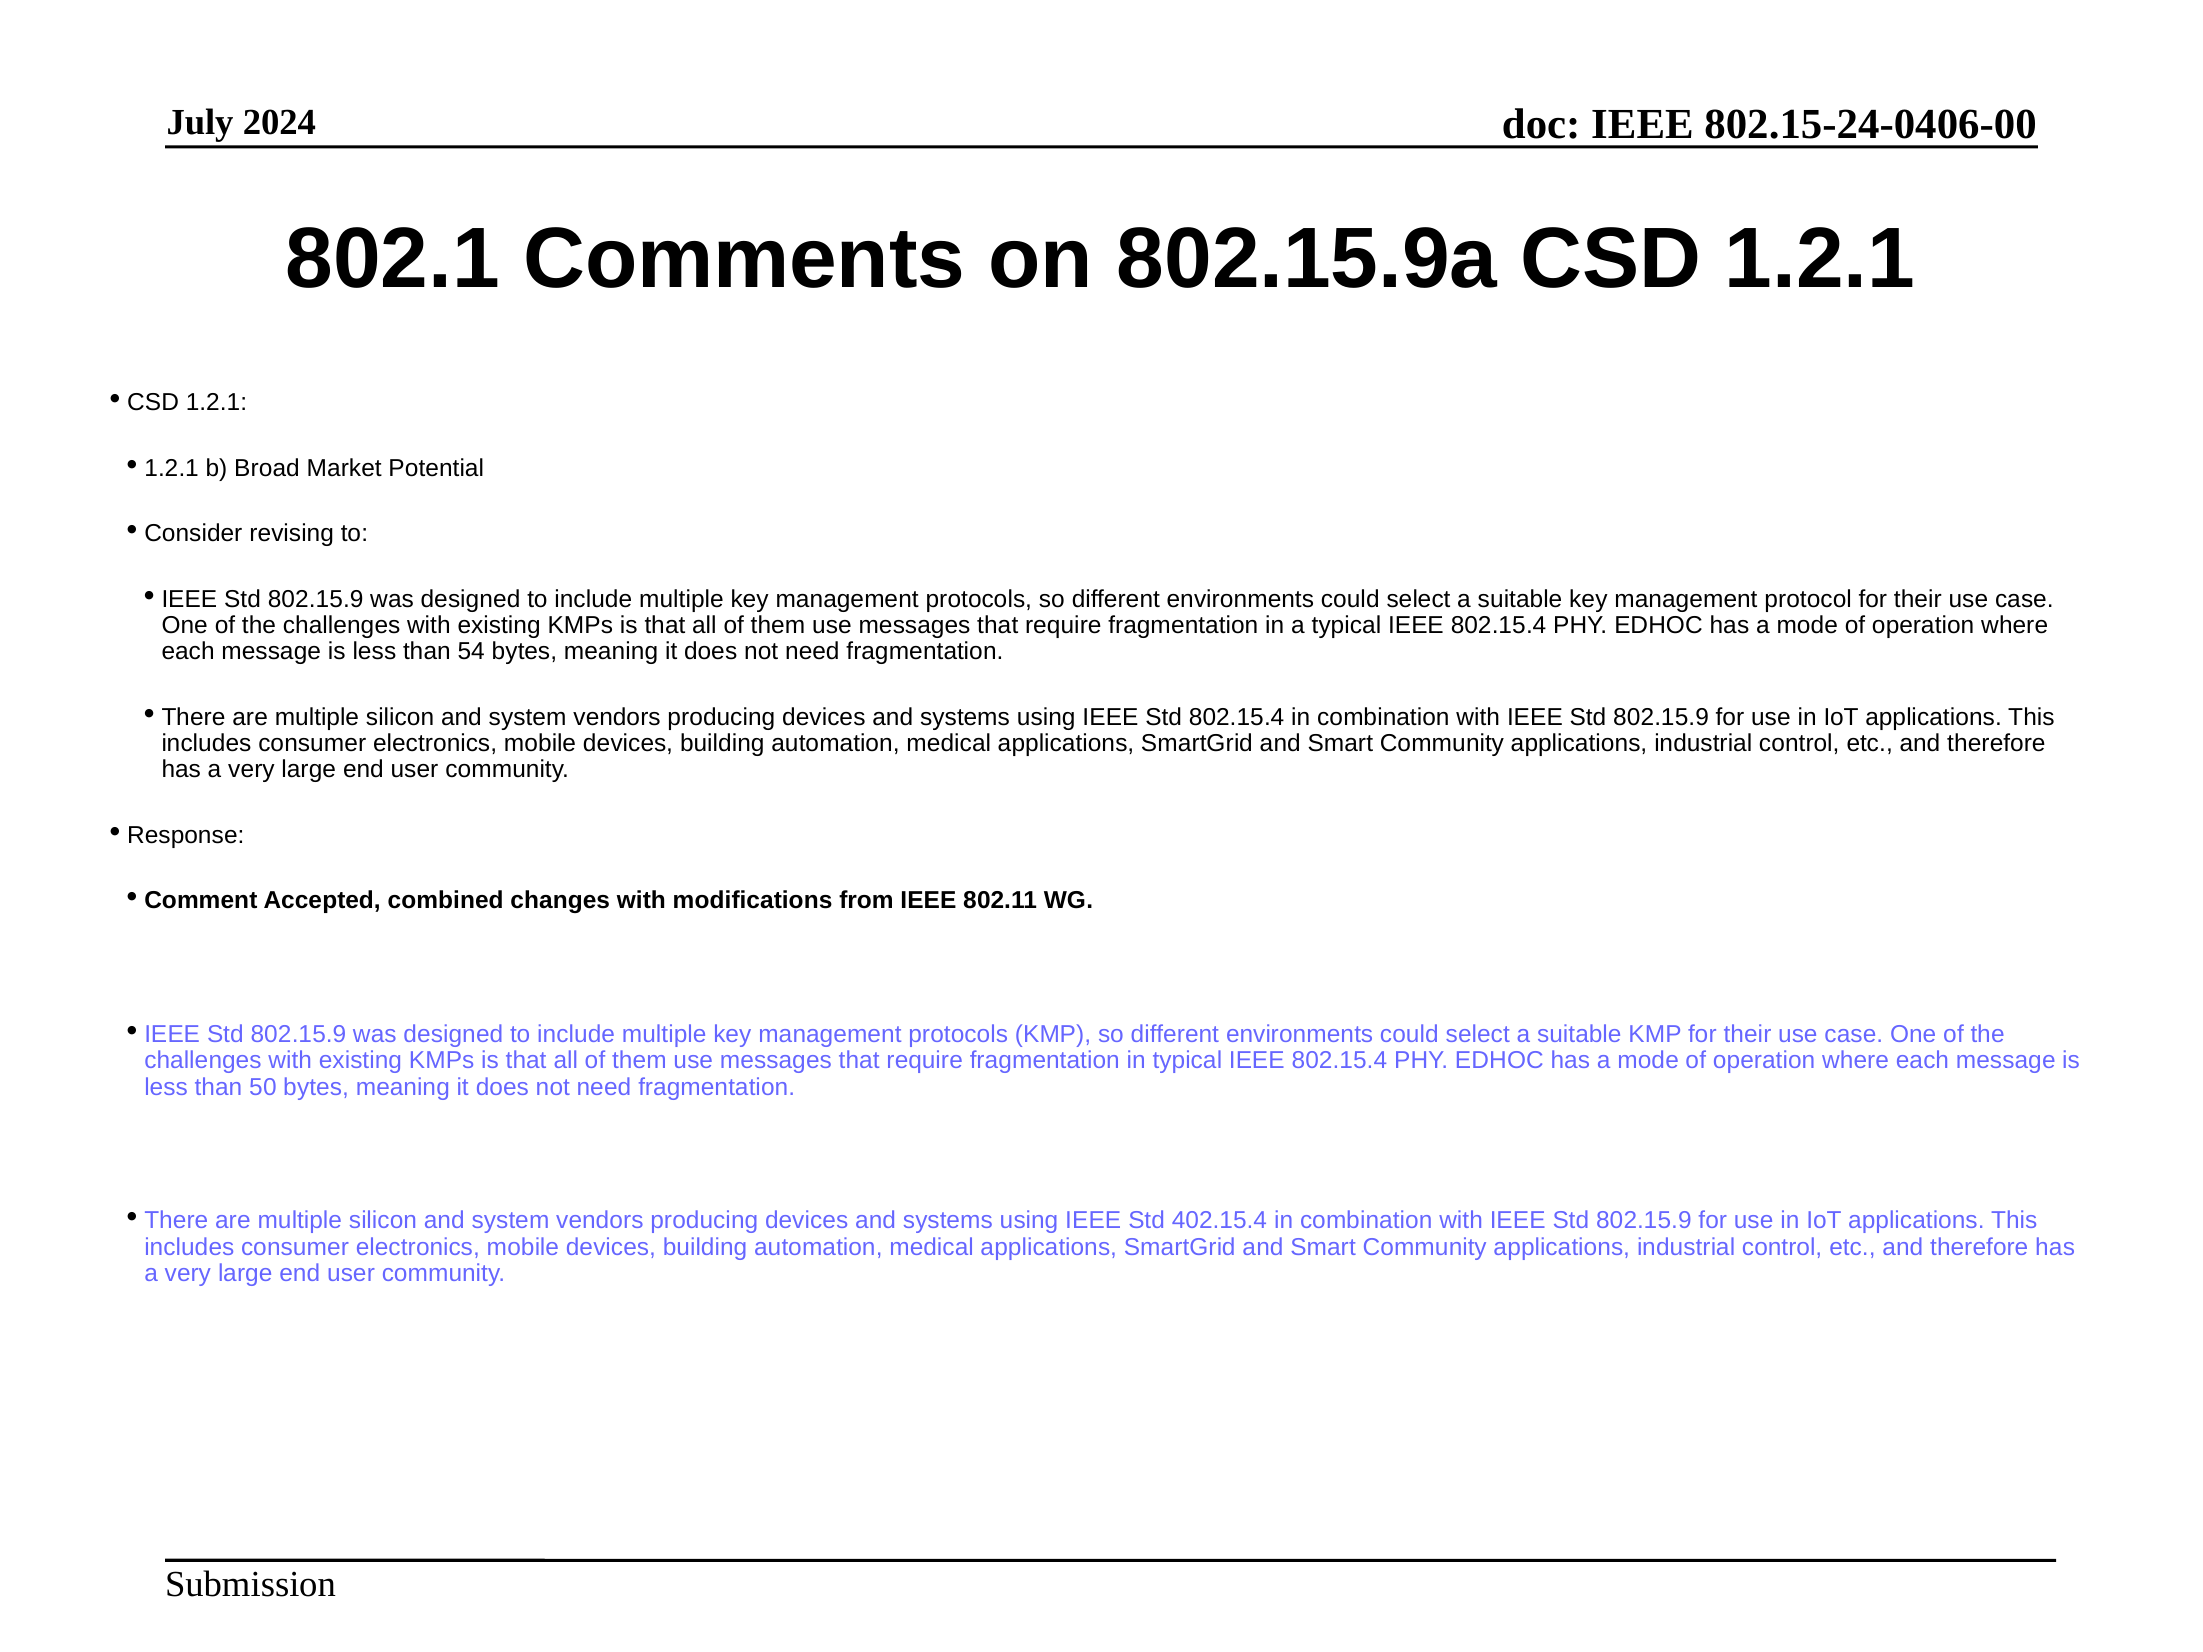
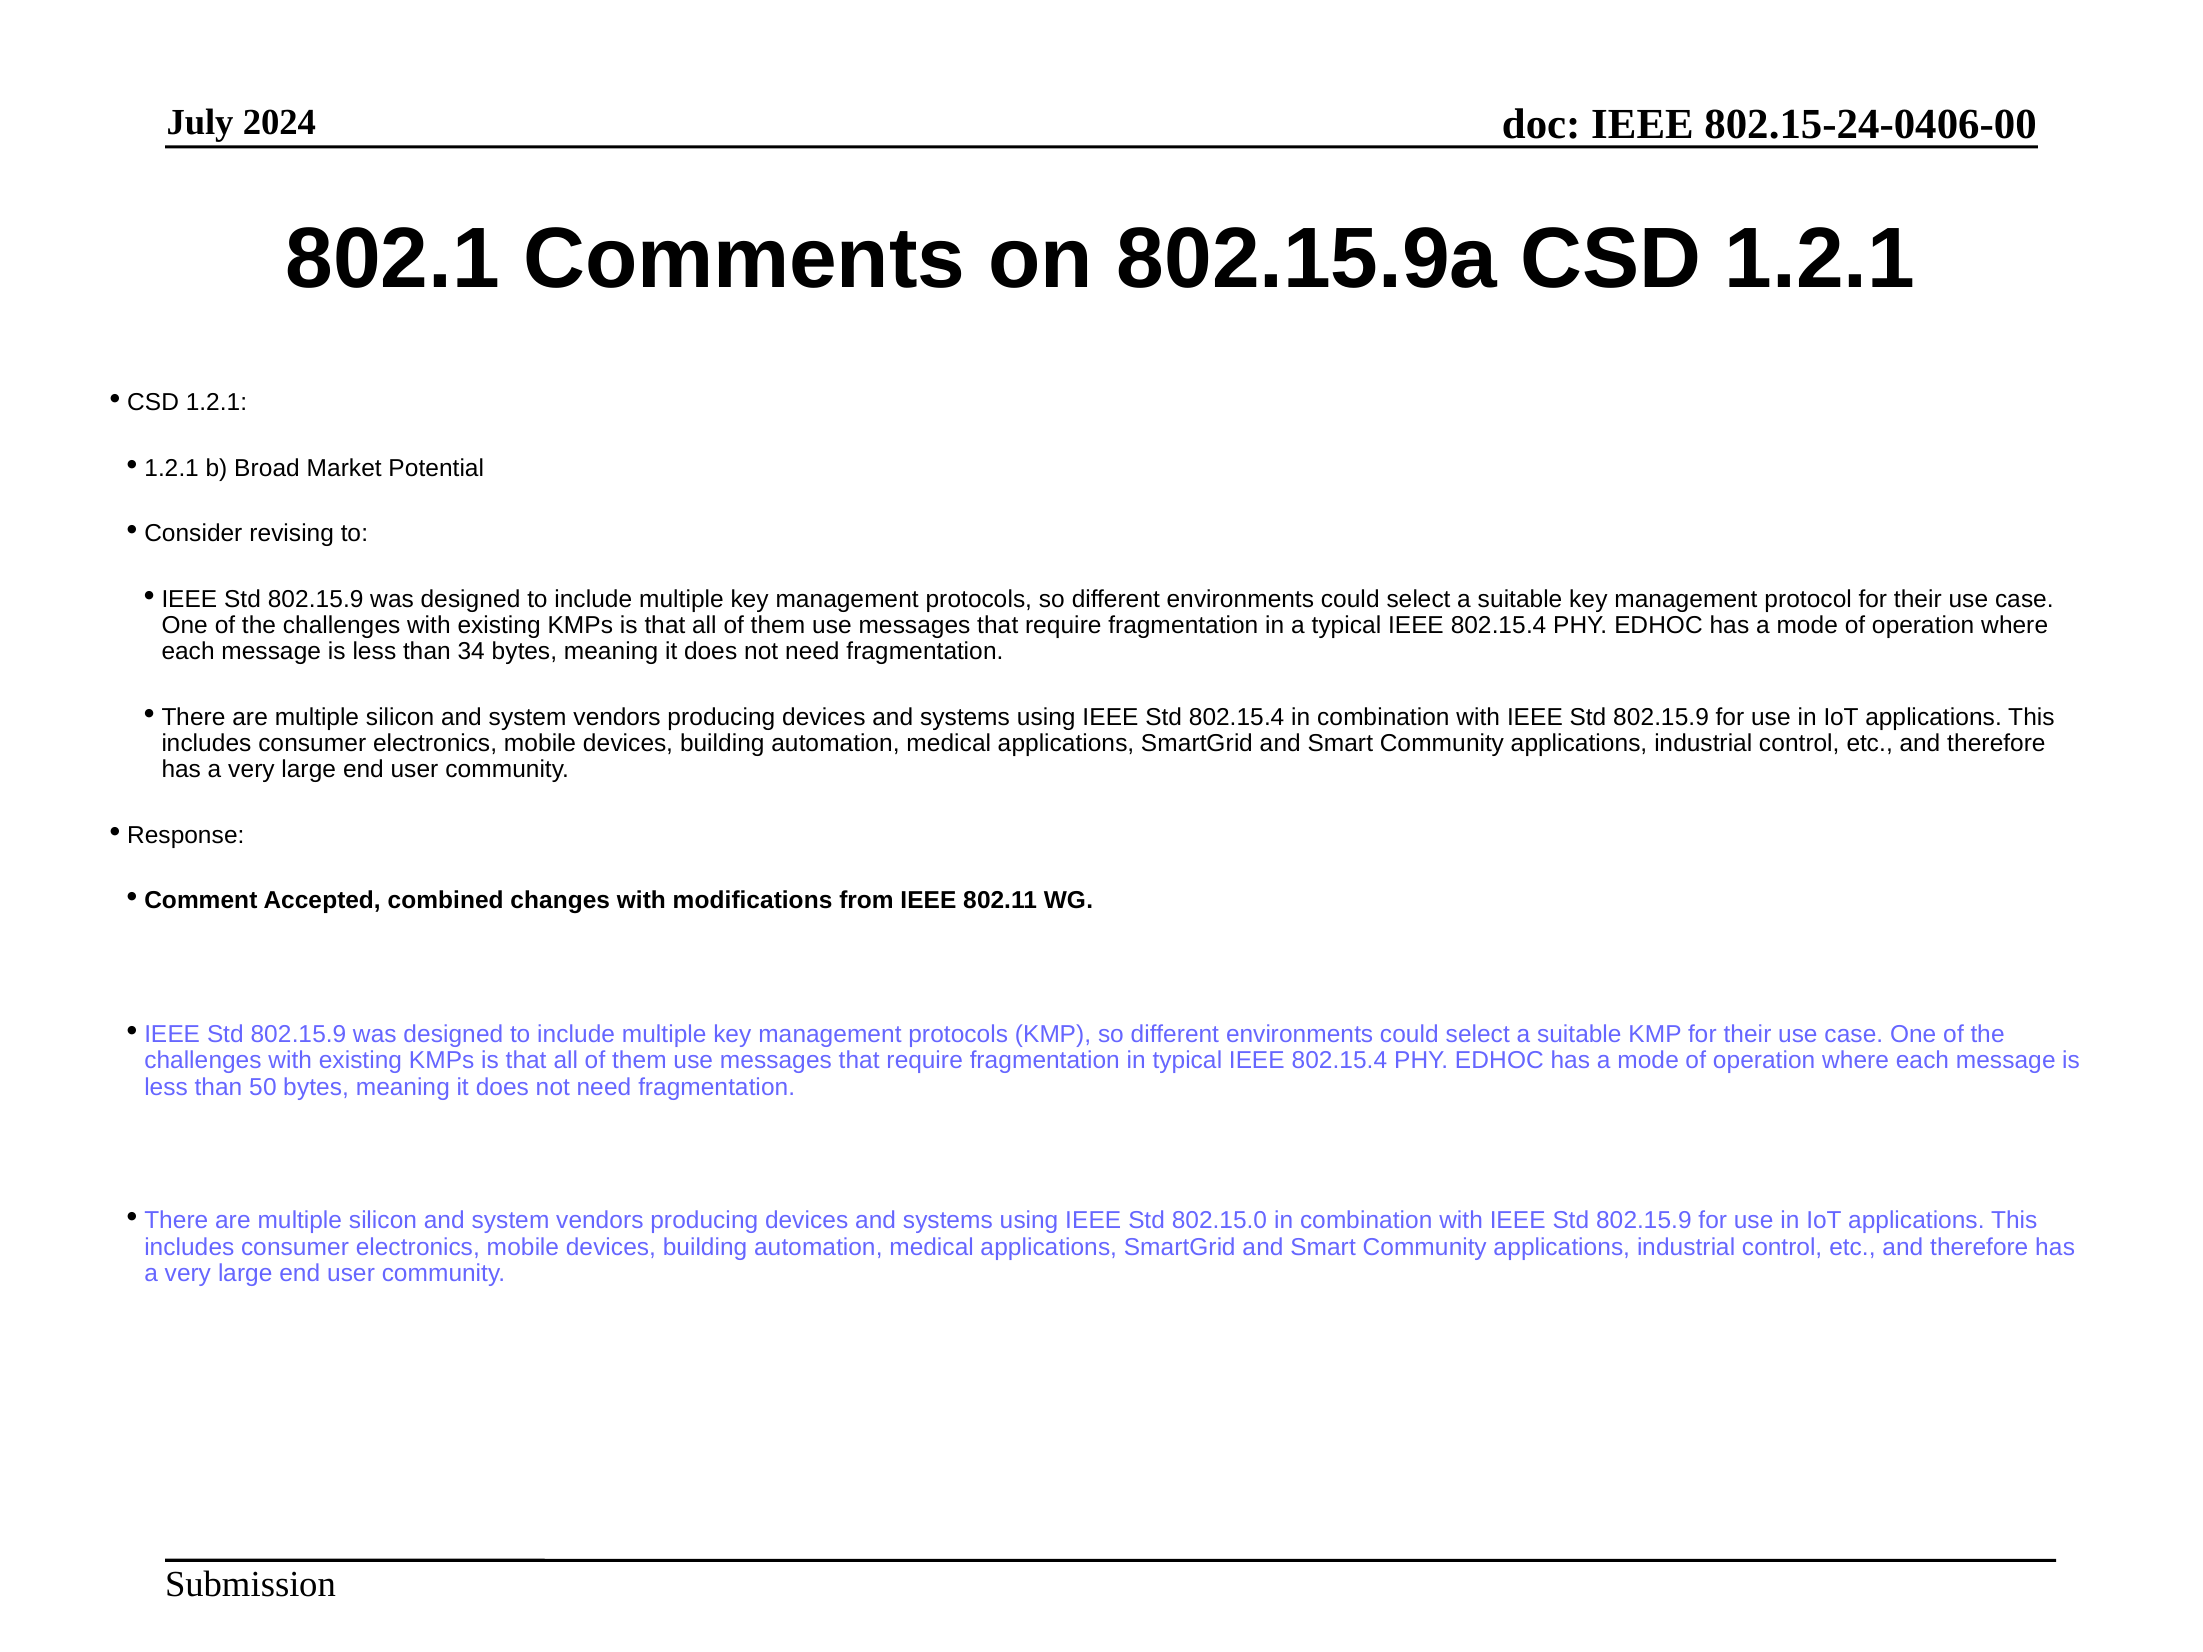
54: 54 -> 34
402.15.4: 402.15.4 -> 802.15.0
